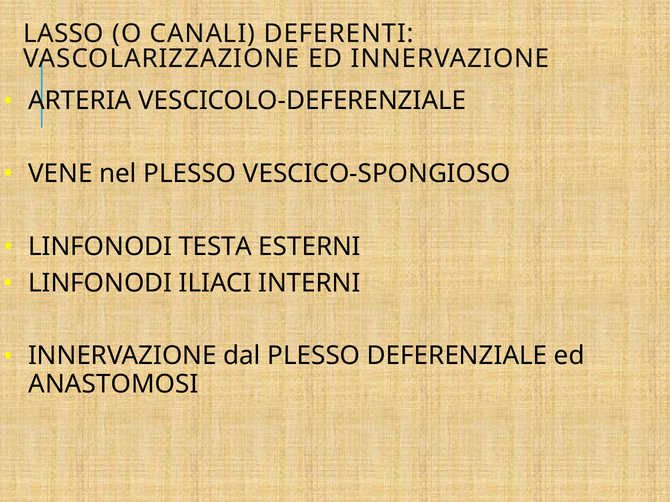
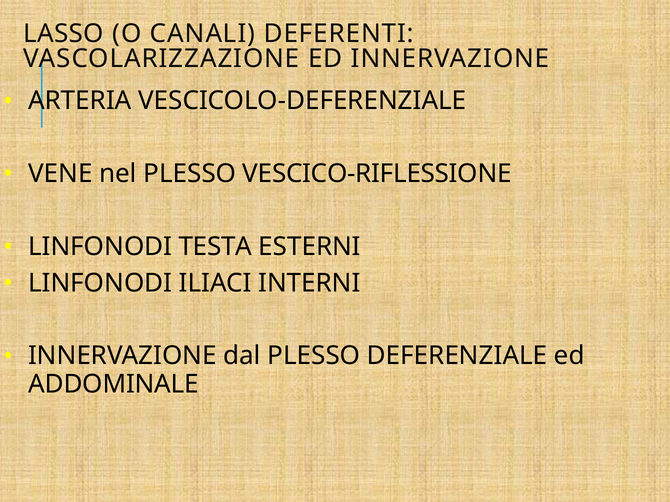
VESCICO-SPONGIOSO: VESCICO-SPONGIOSO -> VESCICO-RIFLESSIONE
ANASTOMOSI: ANASTOMOSI -> ADDOMINALE
